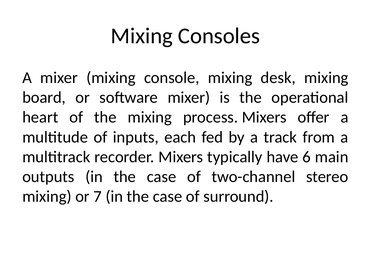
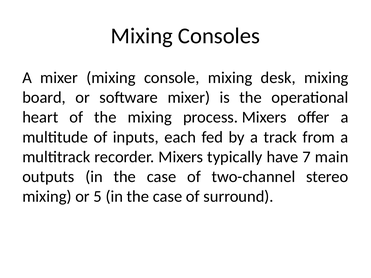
6: 6 -> 7
7: 7 -> 5
